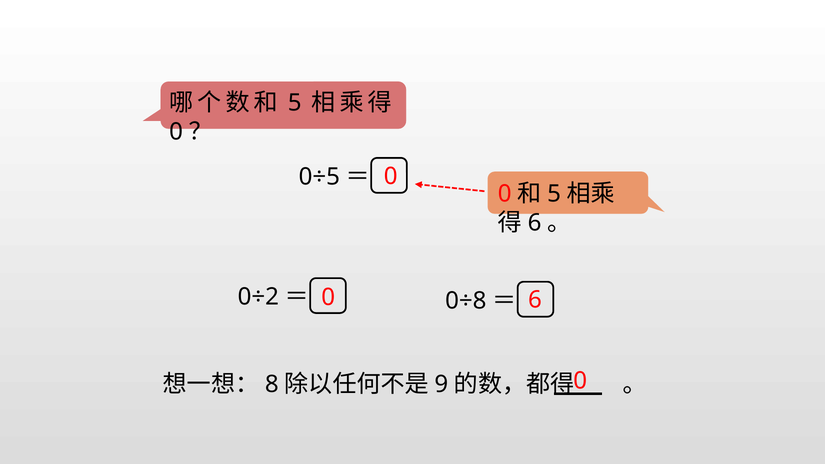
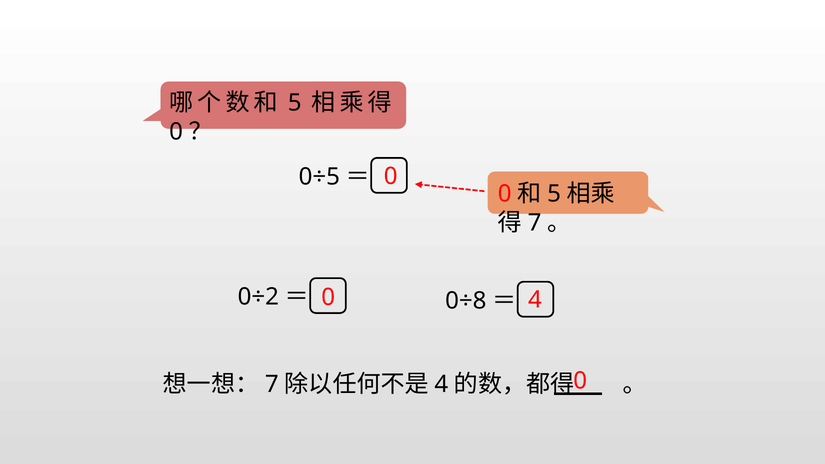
6 at (535, 223): 6 -> 7
0 6: 6 -> 4
8 at (272, 384): 8 -> 7
9 at (441, 384): 9 -> 4
